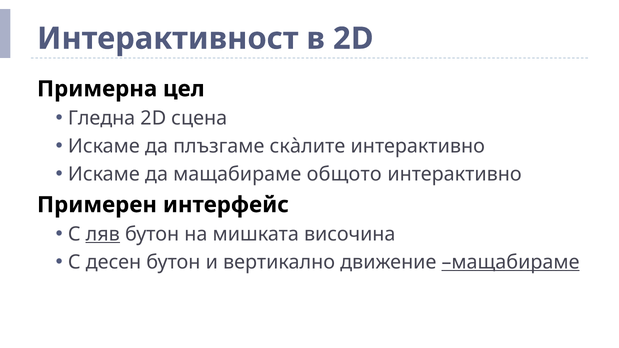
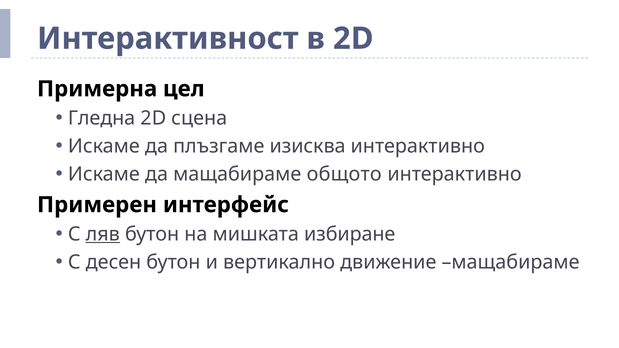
скàлите: скàлите -> изисква
височина: височина -> избиране
мащабираме at (511, 262) underline: present -> none
